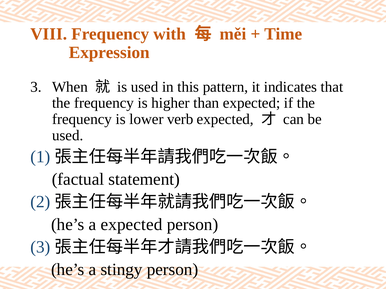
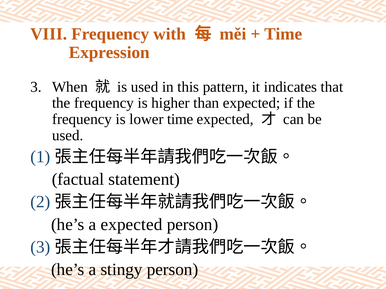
lower verb: verb -> time
